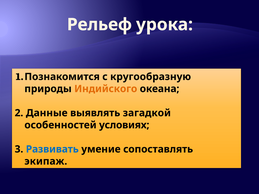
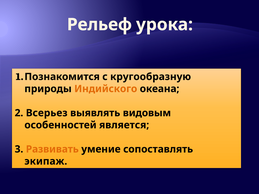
Данные: Данные -> Всерьез
загадкой: загадкой -> видовым
условиях: условиях -> является
Развивать colour: blue -> orange
